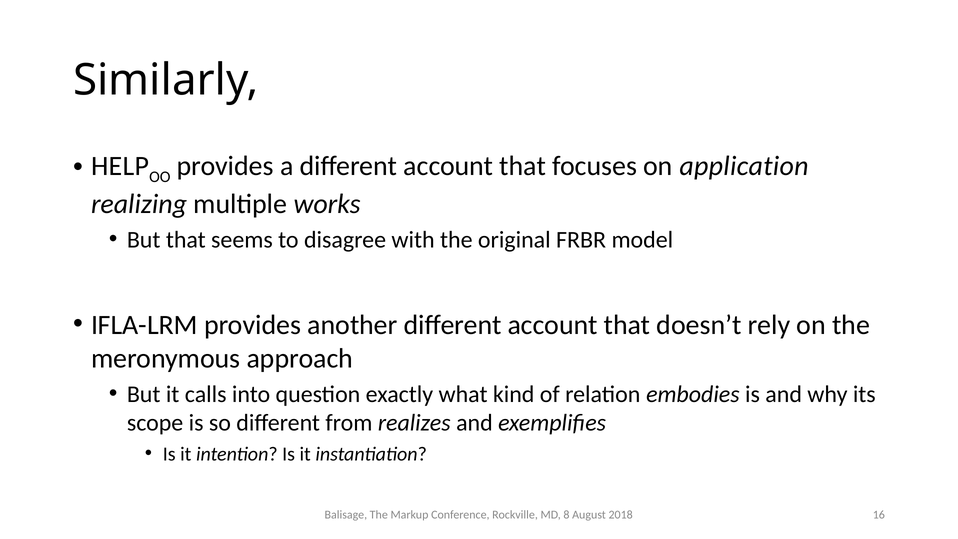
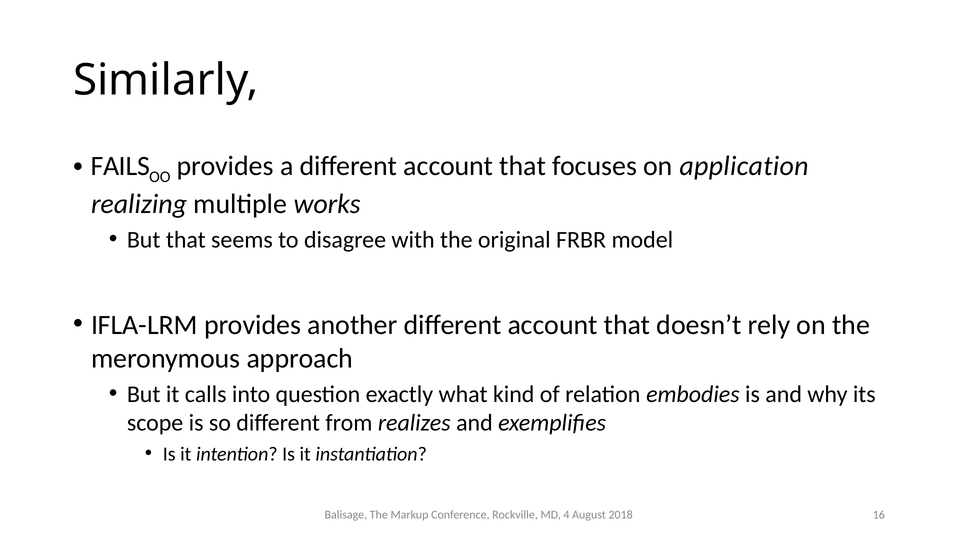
HELP: HELP -> FAILS
8: 8 -> 4
